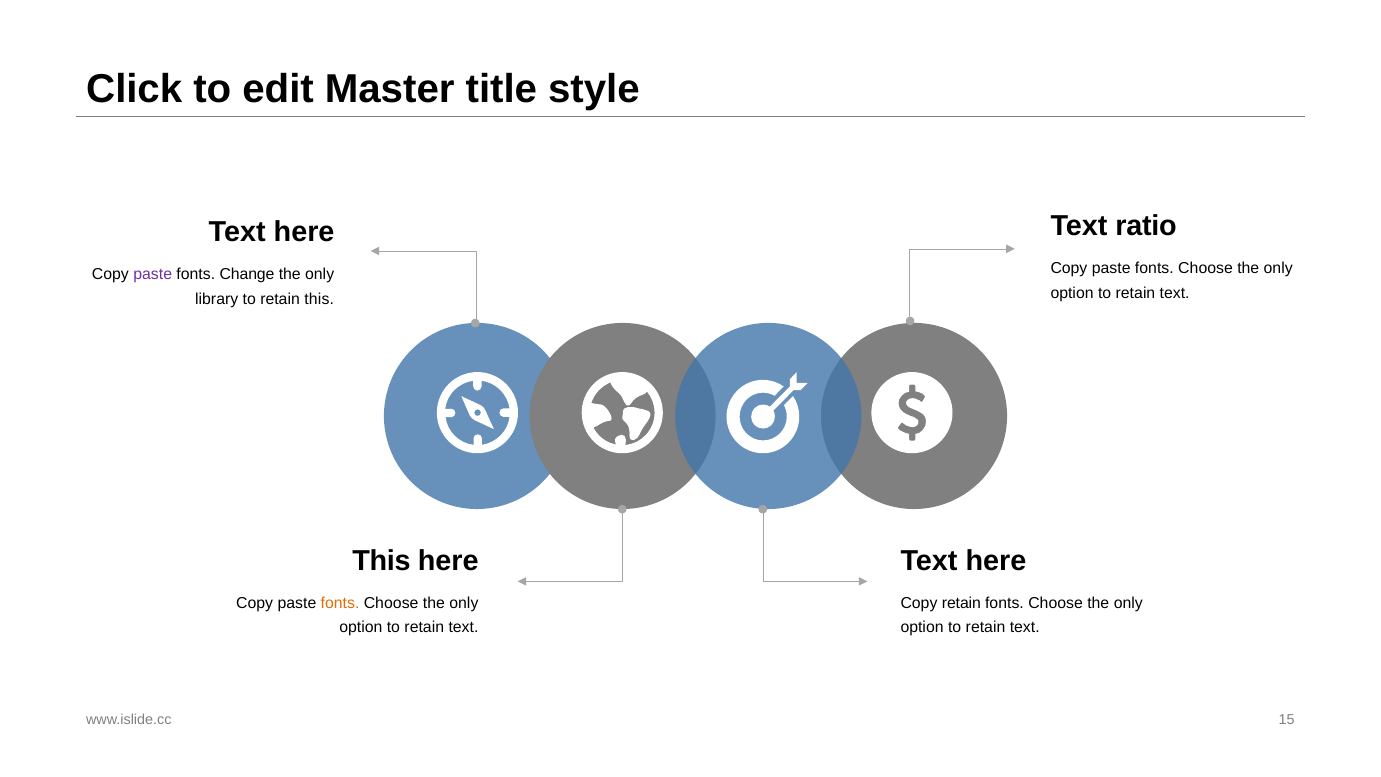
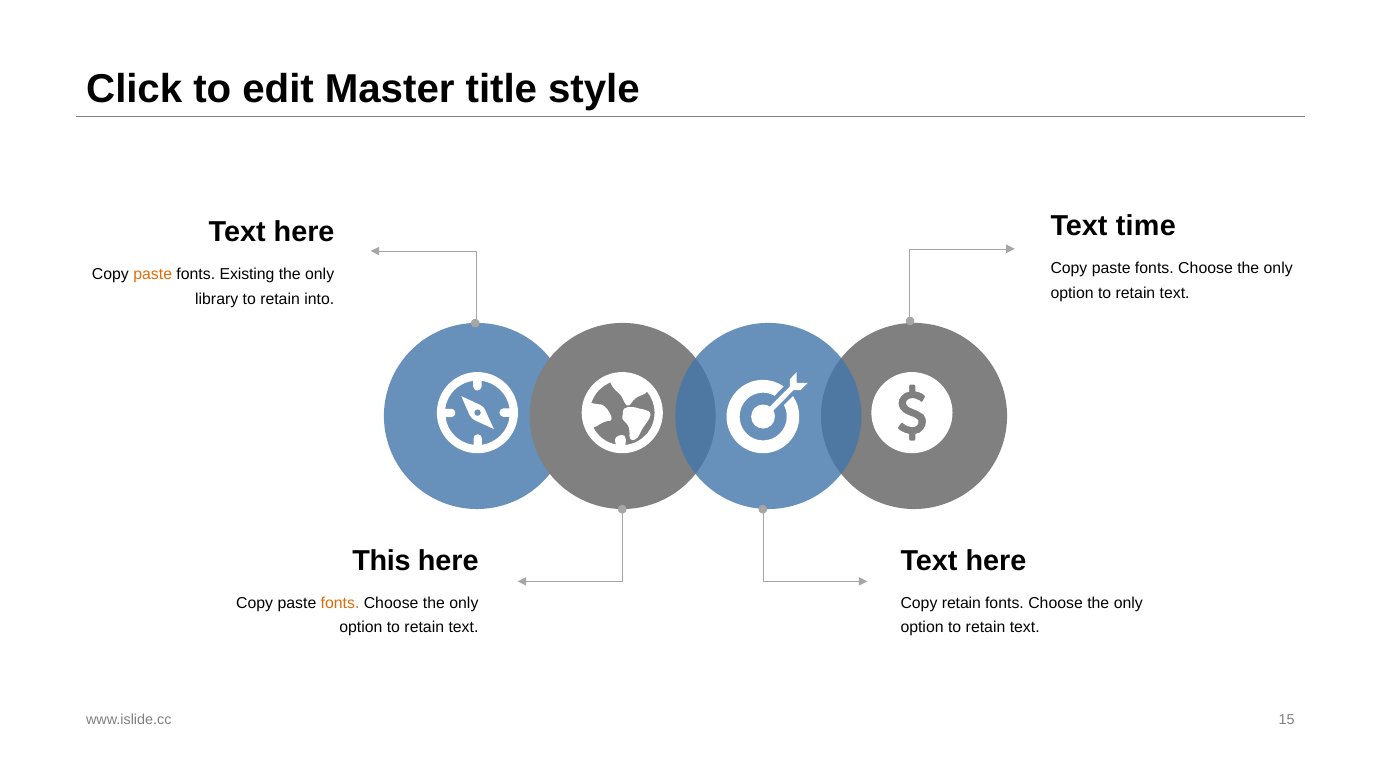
ratio: ratio -> time
paste at (153, 274) colour: purple -> orange
Change: Change -> Existing
retain this: this -> into
